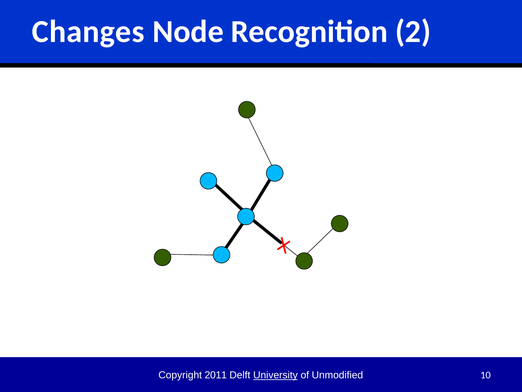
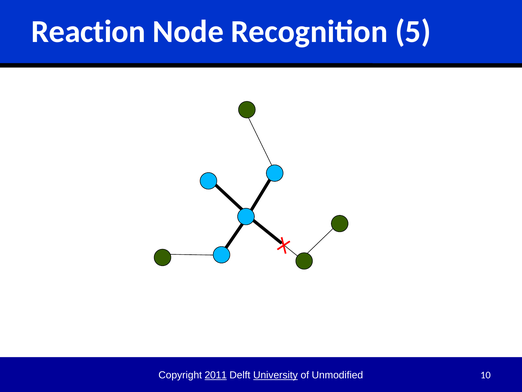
Changes: Changes -> Reaction
2: 2 -> 5
2011 underline: none -> present
